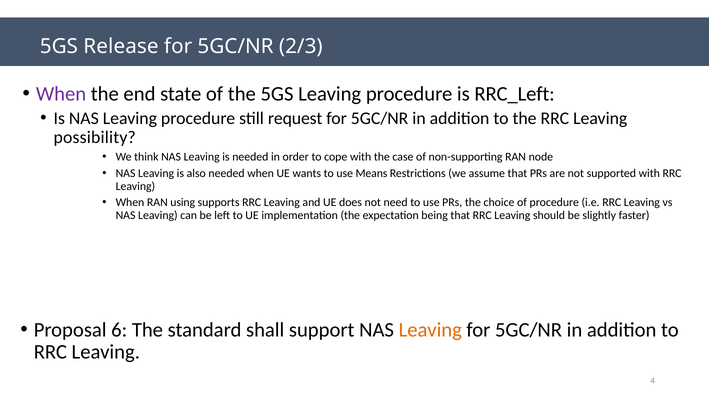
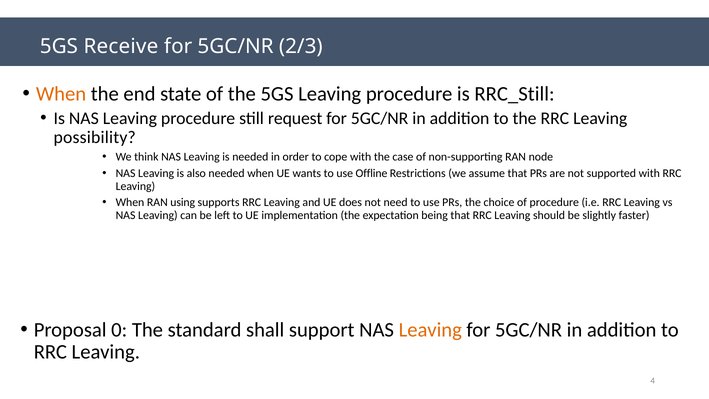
Release: Release -> Receive
When at (61, 94) colour: purple -> orange
RRC_Left: RRC_Left -> RRC_Still
Means: Means -> Offline
6: 6 -> 0
